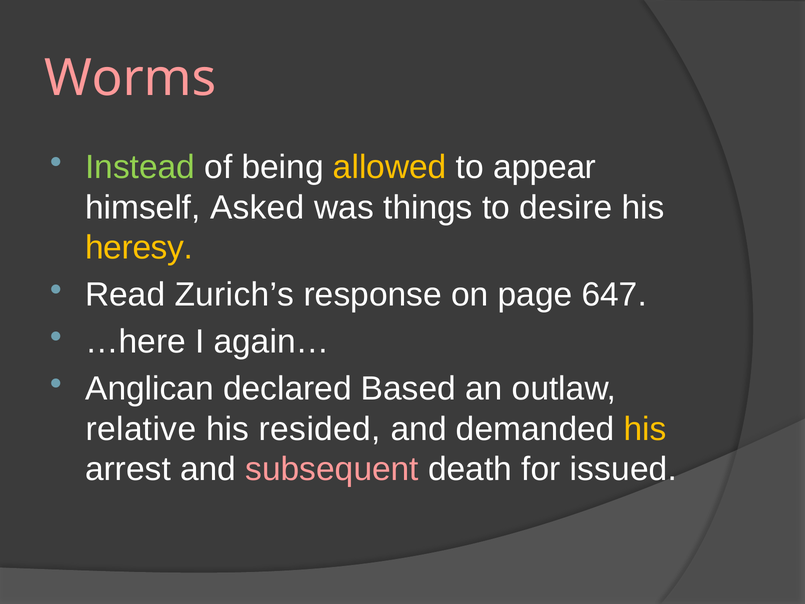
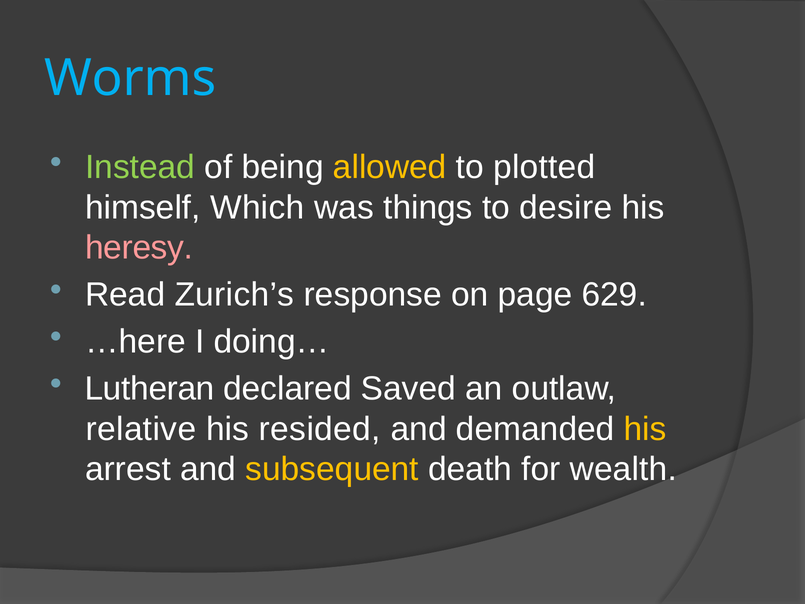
Worms colour: pink -> light blue
appear: appear -> plotted
Asked: Asked -> Which
heresy colour: yellow -> pink
647: 647 -> 629
again…: again… -> doing…
Anglican: Anglican -> Lutheran
Based: Based -> Saved
subsequent colour: pink -> yellow
issued: issued -> wealth
